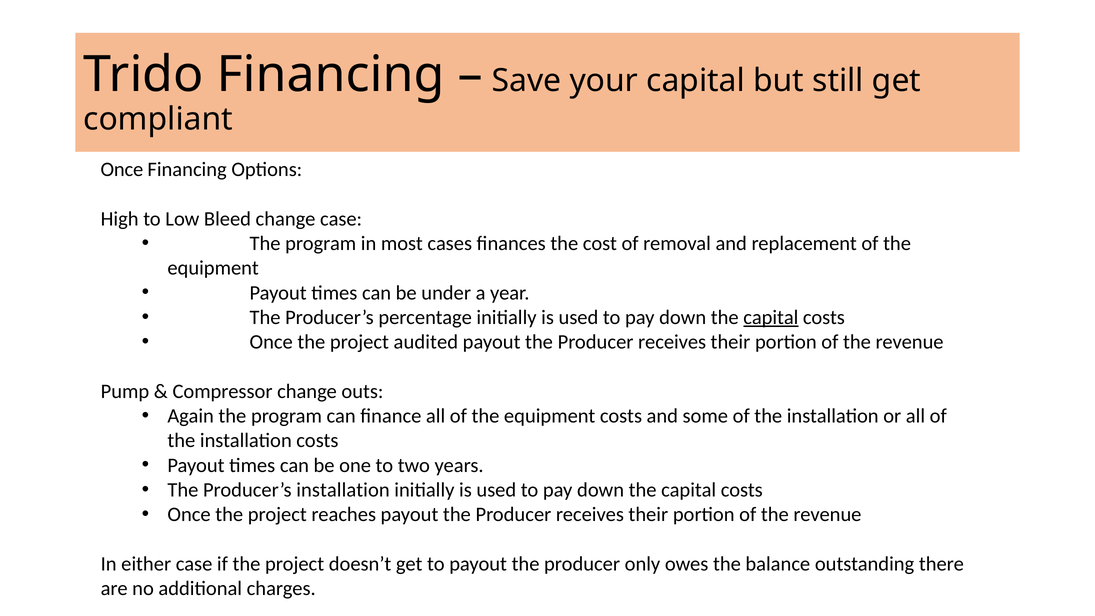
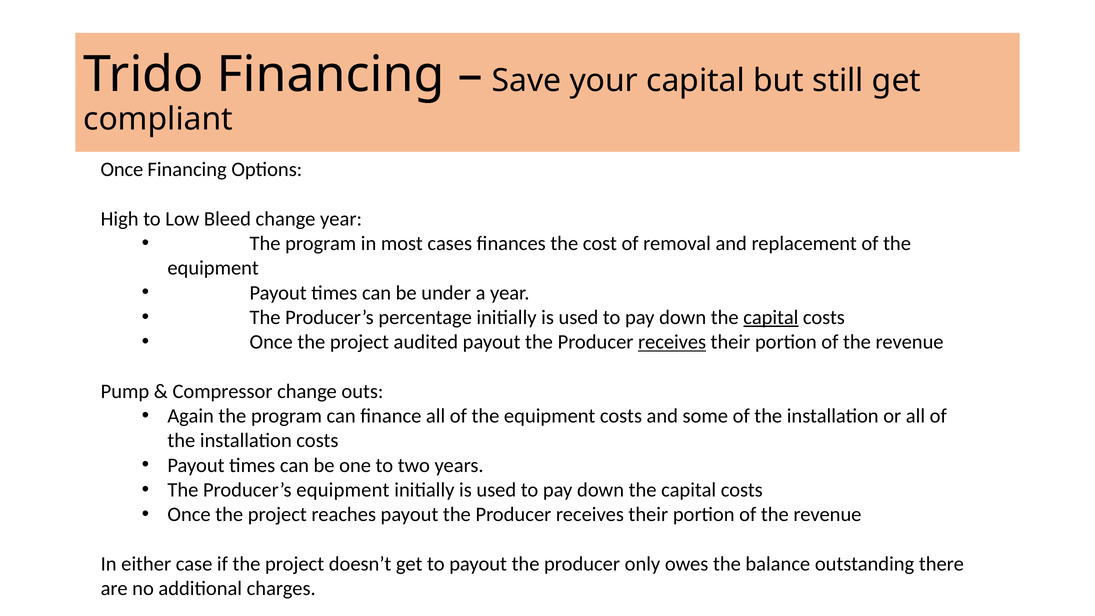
change case: case -> year
receives at (672, 342) underline: none -> present
Producer’s installation: installation -> equipment
